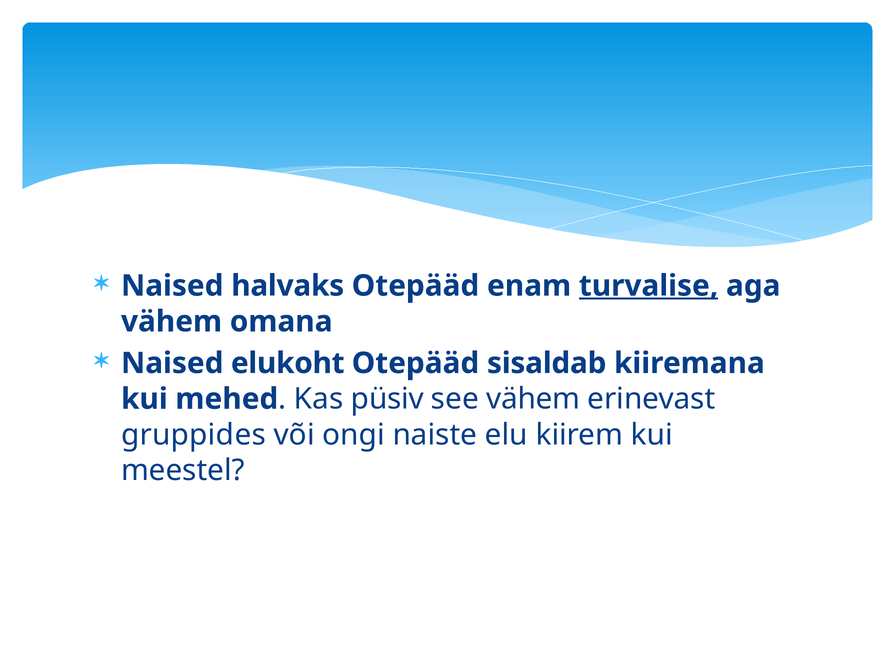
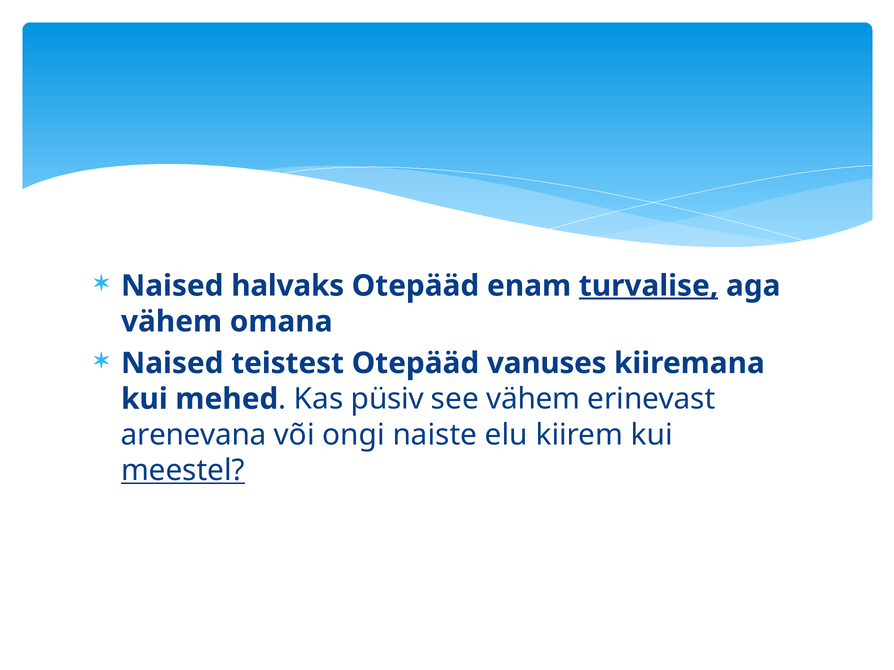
elukoht: elukoht -> teistest
sisaldab: sisaldab -> vanuses
gruppides: gruppides -> arenevana
meestel underline: none -> present
